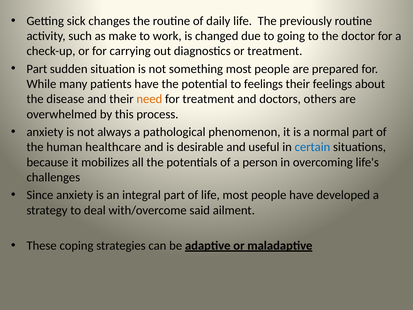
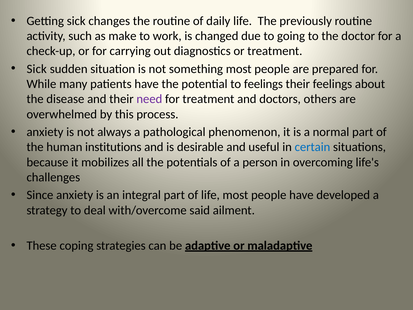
Part at (37, 69): Part -> Sick
need colour: orange -> purple
healthcare: healthcare -> institutions
